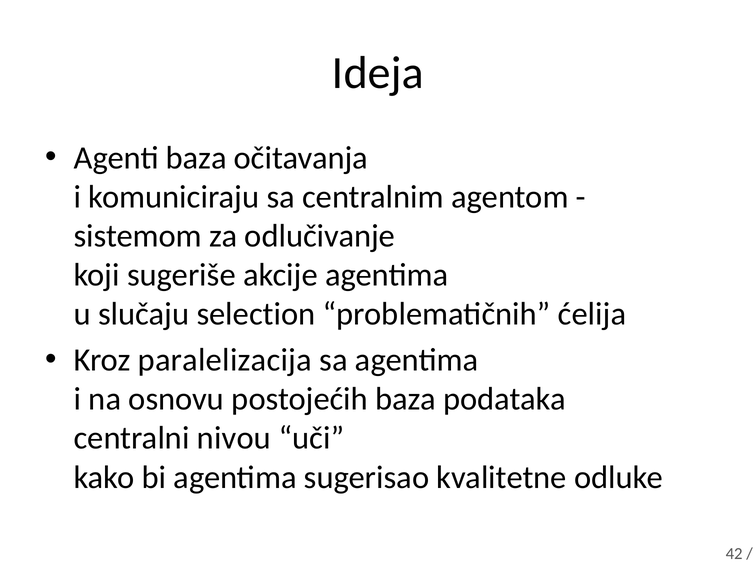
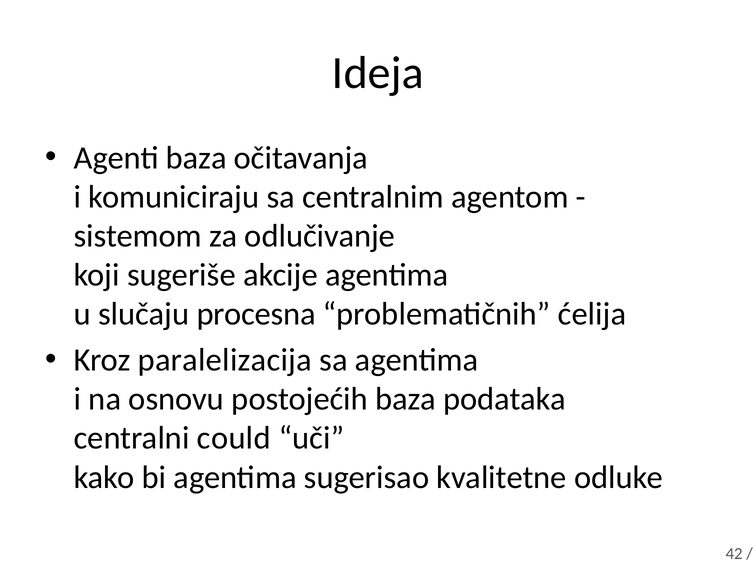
selection: selection -> procesna
nivou: nivou -> could
